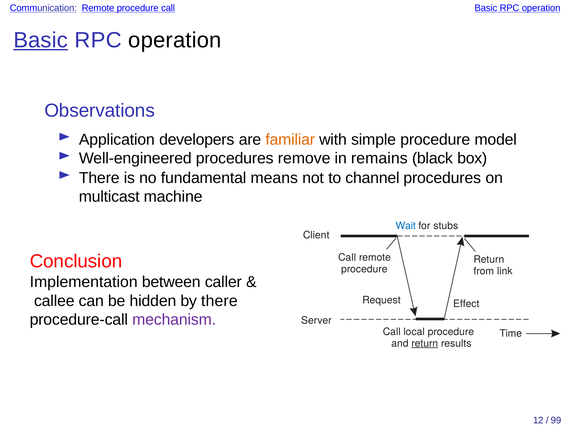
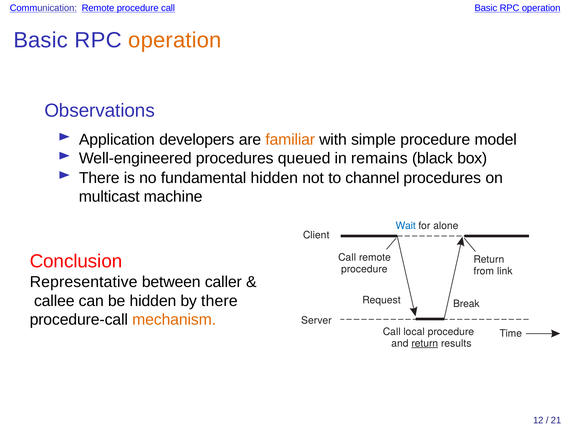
Basic at (41, 40) underline: present -> none
operation at (175, 40) colour: black -> orange
remove: remove -> queued
fundamental means: means -> hidden
stubs: stubs -> alone
Implementation: Implementation -> Representative
Effect: Effect -> Break
mechanism colour: purple -> orange
99: 99 -> 21
